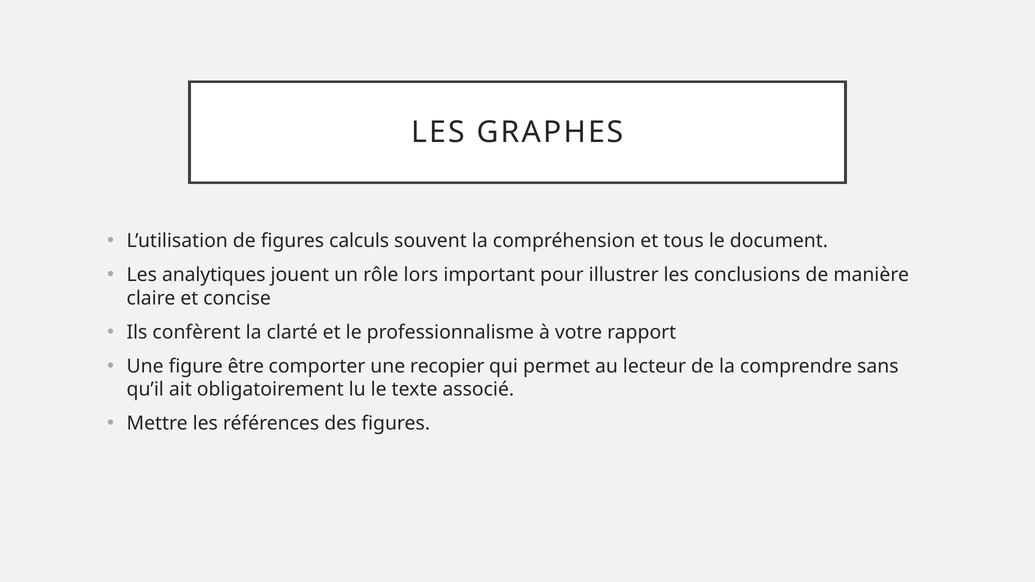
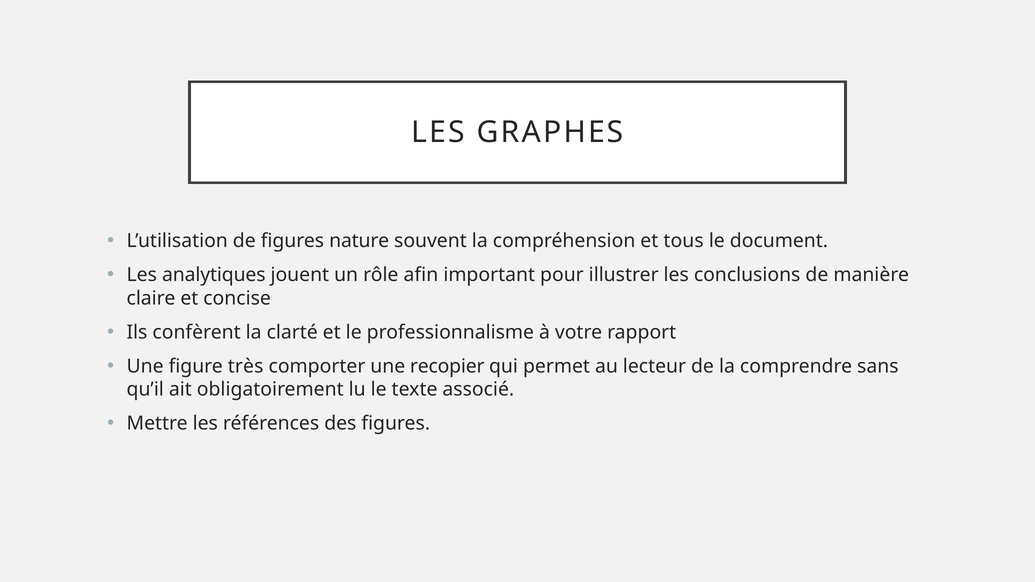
calculs: calculs -> nature
lors: lors -> afin
être: être -> très
